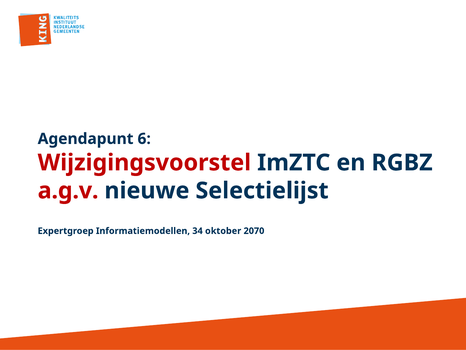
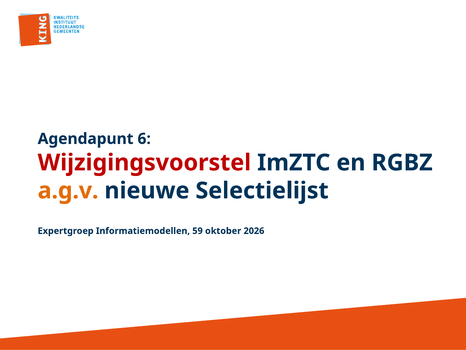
a.g.v colour: red -> orange
34: 34 -> 59
2070: 2070 -> 2026
